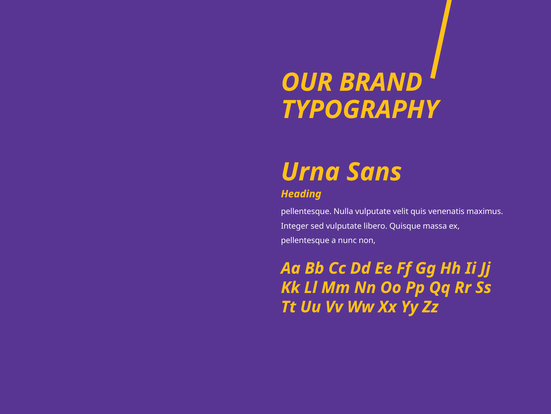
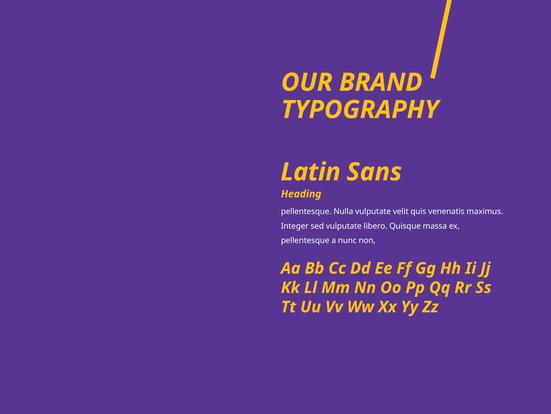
Urna: Urna -> Latin
